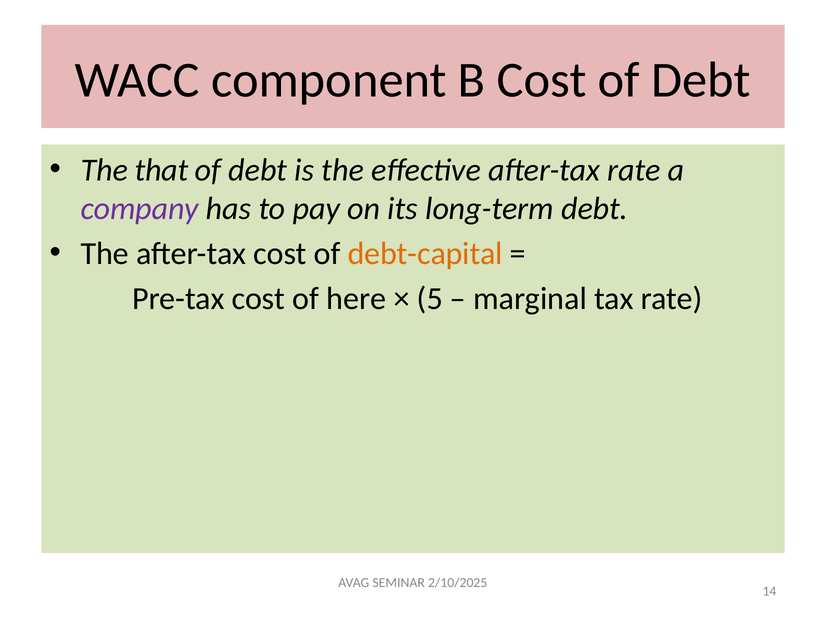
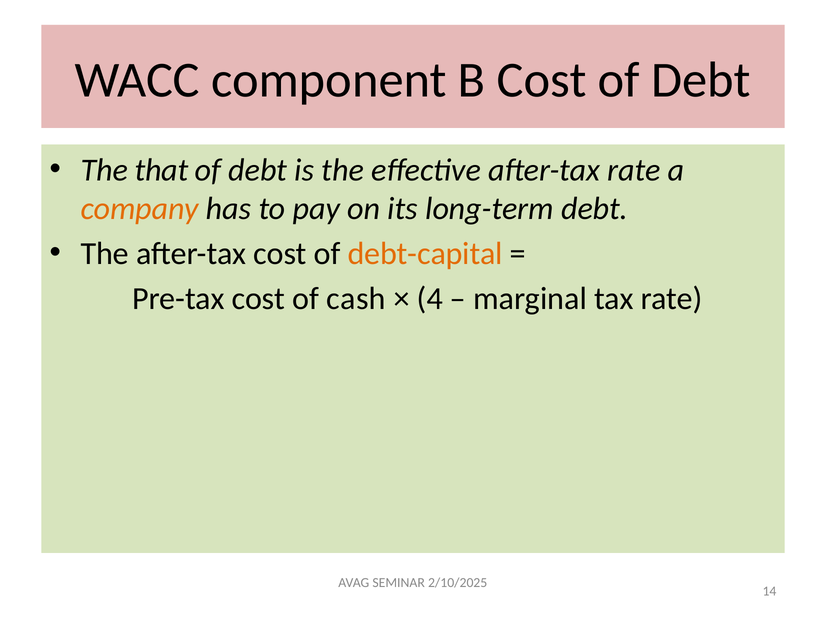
company colour: purple -> orange
here: here -> cash
5: 5 -> 4
